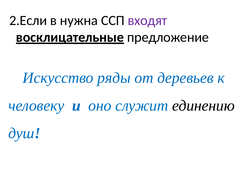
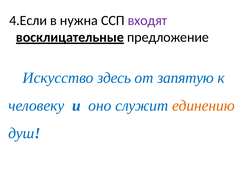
2.Если: 2.Если -> 4.Если
ряды: ряды -> здесь
деревьев: деревьев -> запятую
единению colour: black -> orange
